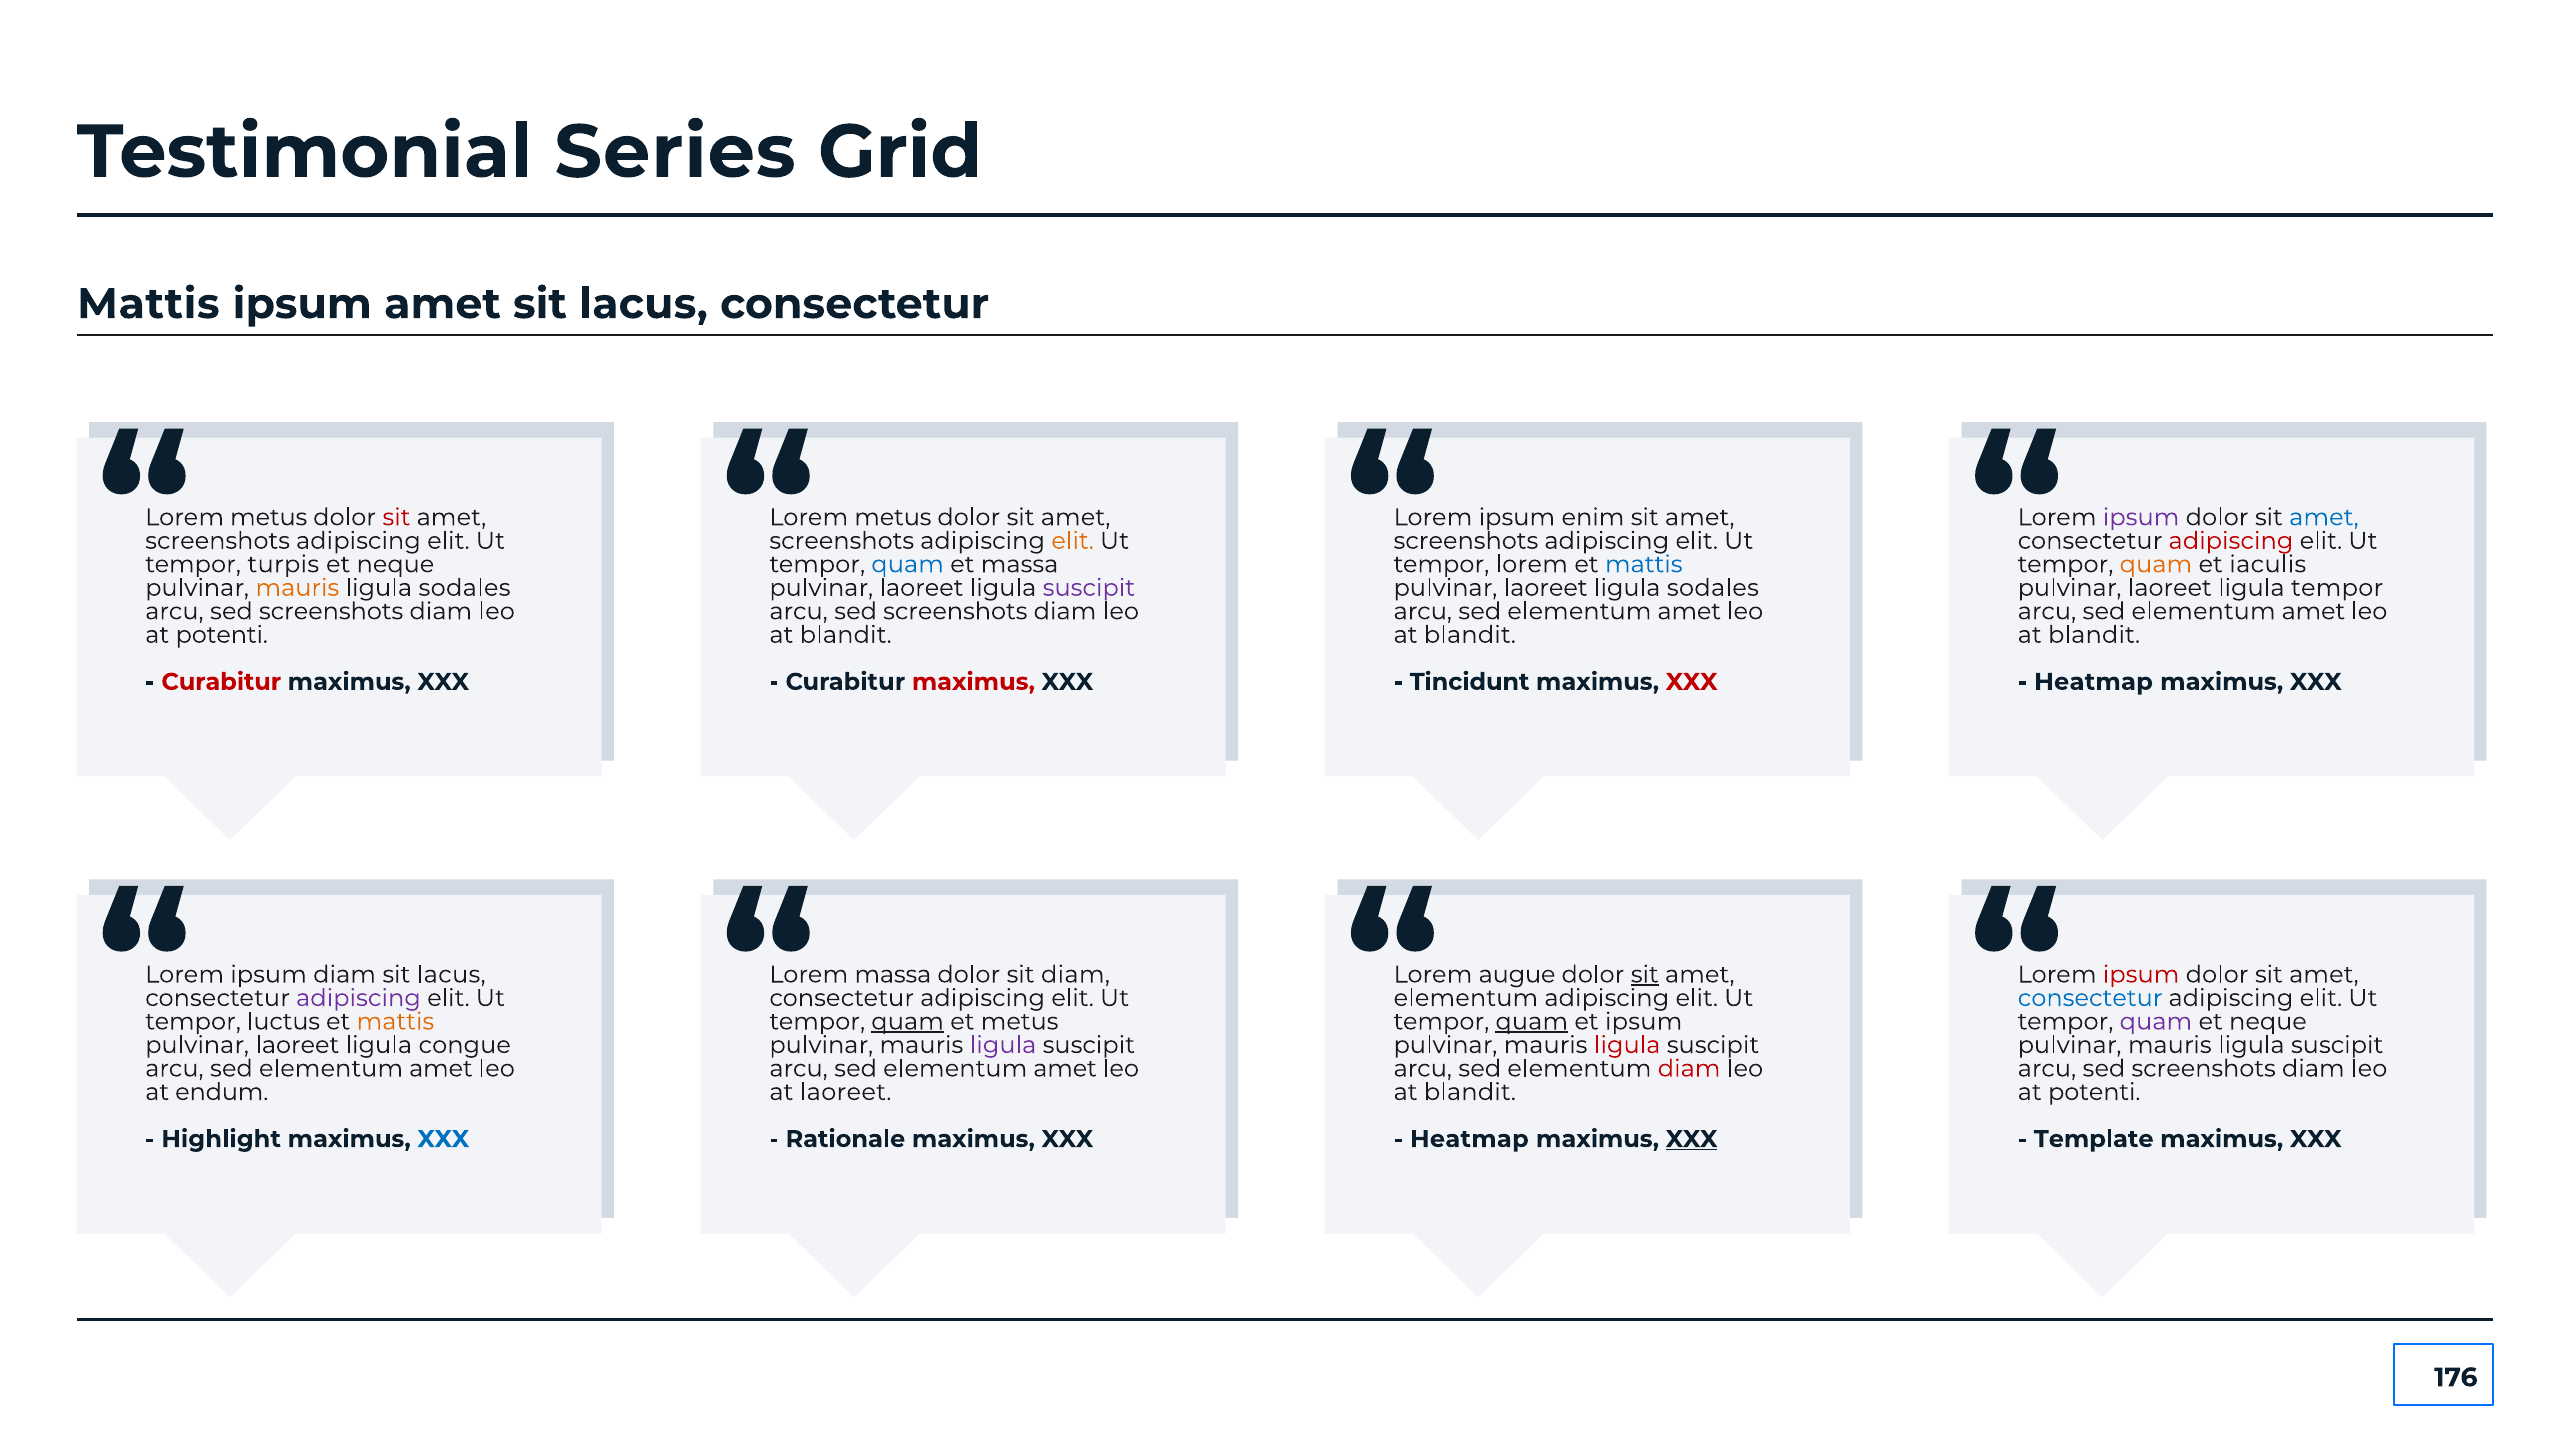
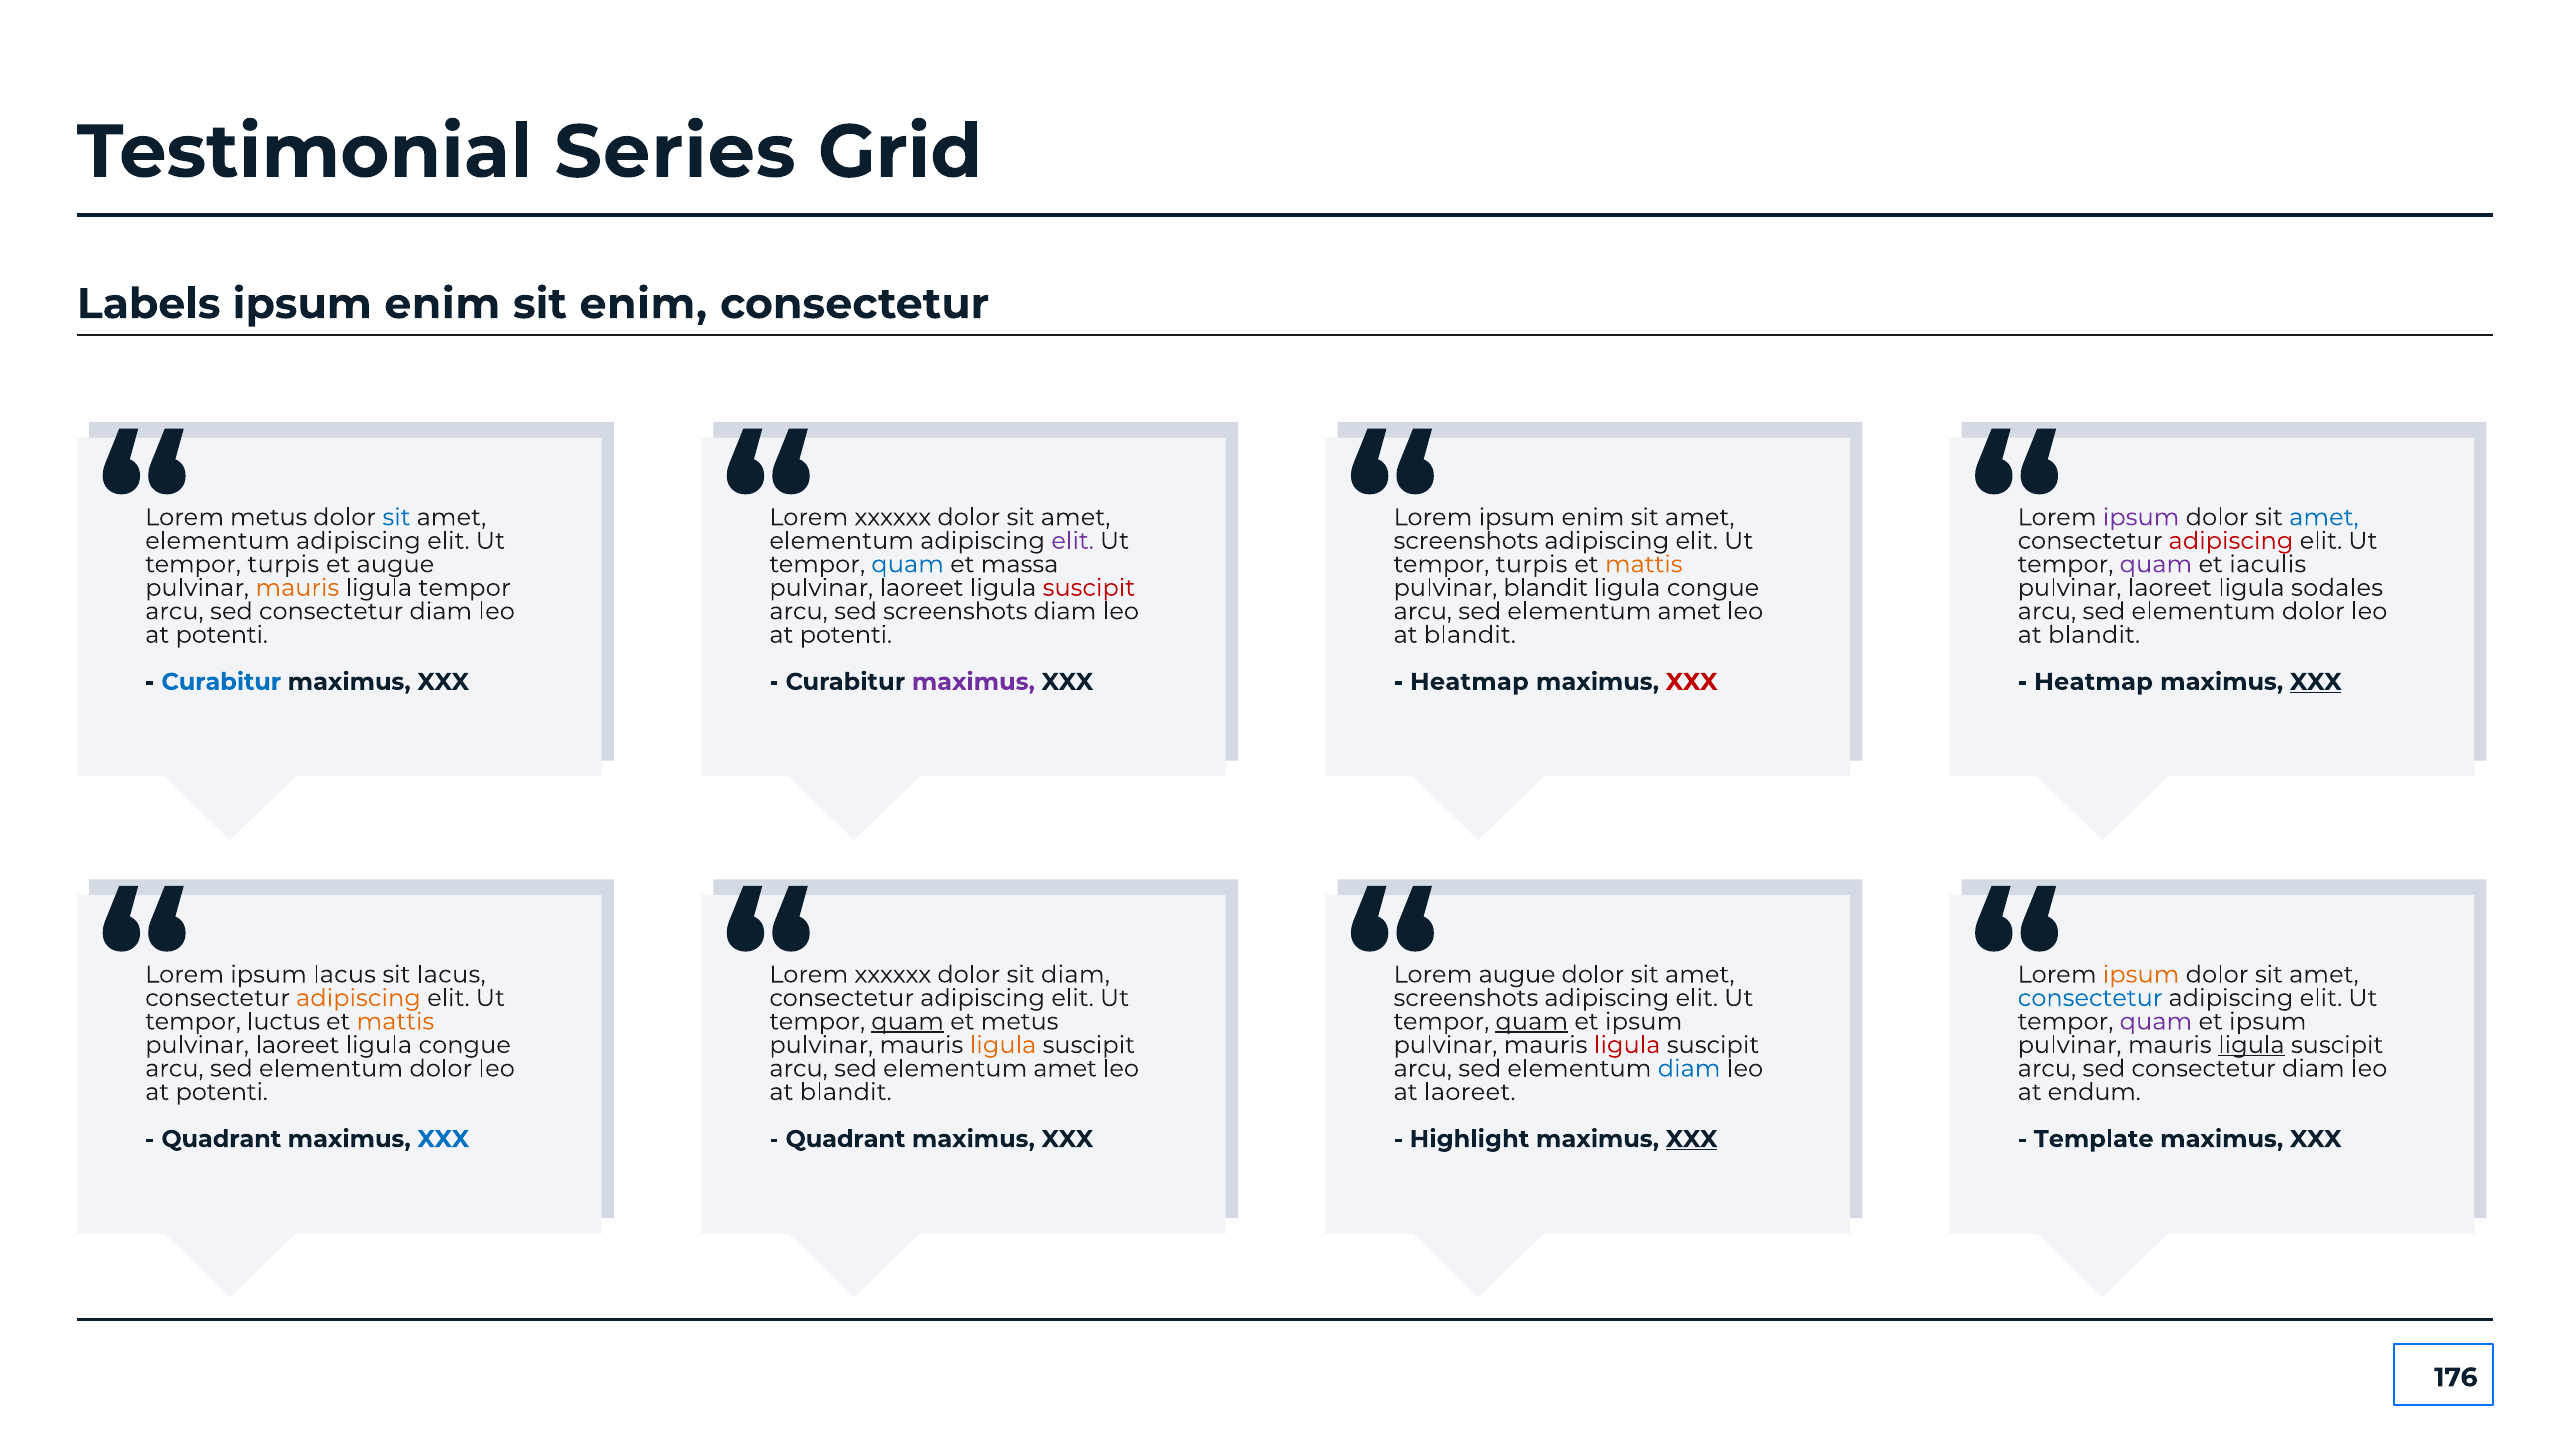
Mattis at (148, 304): Mattis -> Labels
amet at (442, 304): amet -> enim
lacus at (643, 304): lacus -> enim
sit at (396, 517) colour: red -> blue
metus at (893, 517): metus -> xxxxxx
screenshots at (218, 541): screenshots -> elementum
screenshots at (842, 541): screenshots -> elementum
elit at (1073, 541) colour: orange -> purple
neque at (395, 564): neque -> augue
lorem at (1532, 564): lorem -> turpis
mattis at (1644, 564) colour: blue -> orange
quam at (2156, 564) colour: orange -> purple
sodales at (465, 588): sodales -> tempor
suscipit at (1089, 588) colour: purple -> red
laoreet at (1546, 588): laoreet -> blandit
sodales at (1713, 588): sodales -> congue
ligula tempor: tempor -> sodales
screenshots at (331, 611): screenshots -> consectetur
amet at (2313, 611): amet -> dolor
blandit at (846, 635): blandit -> potenti
Curabitur at (221, 682) colour: red -> blue
maximus at (973, 682) colour: red -> purple
Tincidunt at (1470, 682): Tincidunt -> Heatmap
XXX at (2316, 682) underline: none -> present
ipsum diam: diam -> lacus
massa at (893, 975): massa -> xxxxxx
sit at (1645, 975) underline: present -> none
ipsum at (2141, 975) colour: red -> orange
adipiscing at (358, 998) colour: purple -> orange
elementum at (1466, 998): elementum -> screenshots
neque at (2268, 1022): neque -> ipsum
ligula at (1003, 1045) colour: purple -> orange
ligula at (2251, 1045) underline: none -> present
amet at (441, 1069): amet -> dolor
diam at (1689, 1069) colour: red -> blue
screenshots at (2204, 1069): screenshots -> consectetur
endum at (222, 1092): endum -> potenti
laoreet at (846, 1092): laoreet -> blandit
blandit at (1470, 1092): blandit -> laoreet
potenti at (2094, 1092): potenti -> endum
Highlight at (221, 1139): Highlight -> Quadrant
Rationale at (845, 1139): Rationale -> Quadrant
Heatmap at (1469, 1139): Heatmap -> Highlight
